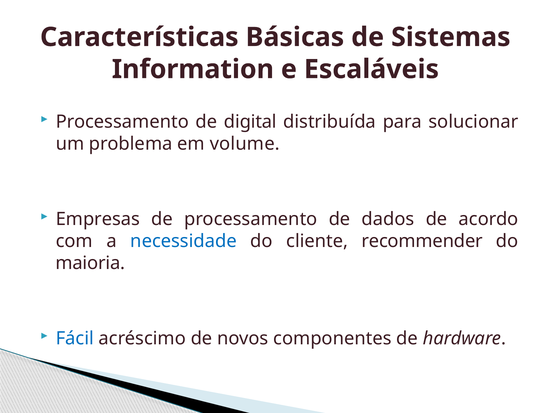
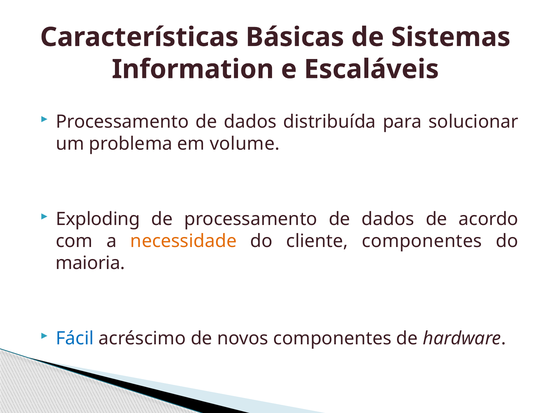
digital at (250, 122): digital -> dados
Empresas: Empresas -> Exploding
necessidade colour: blue -> orange
cliente recommender: recommender -> componentes
